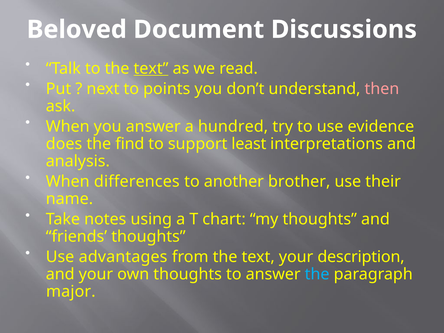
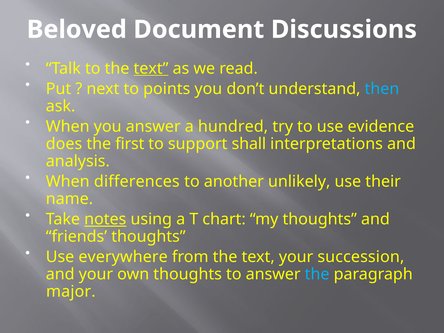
then colour: pink -> light blue
find: find -> first
least: least -> shall
brother: brother -> unlikely
notes underline: none -> present
advantages: advantages -> everywhere
description: description -> succession
